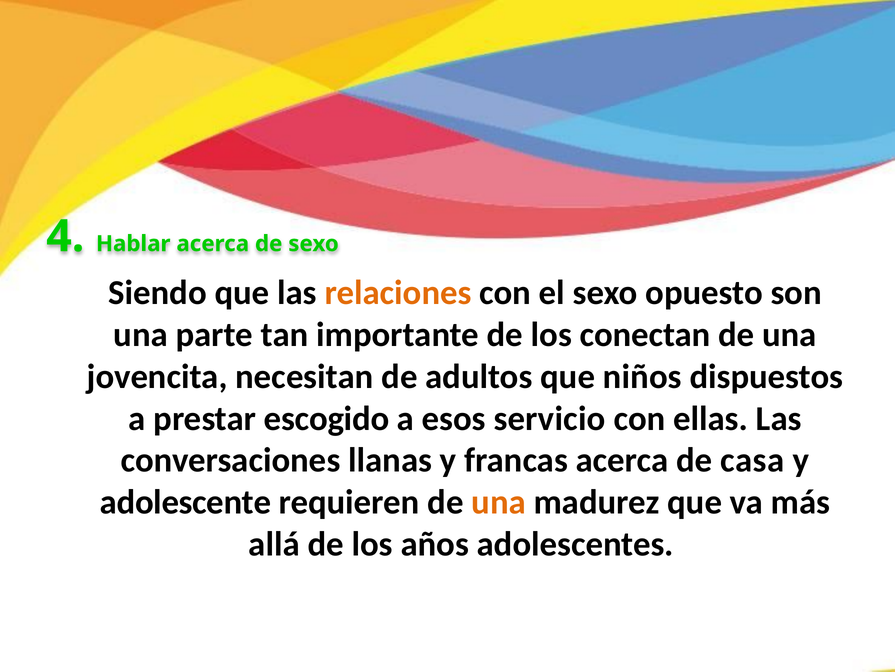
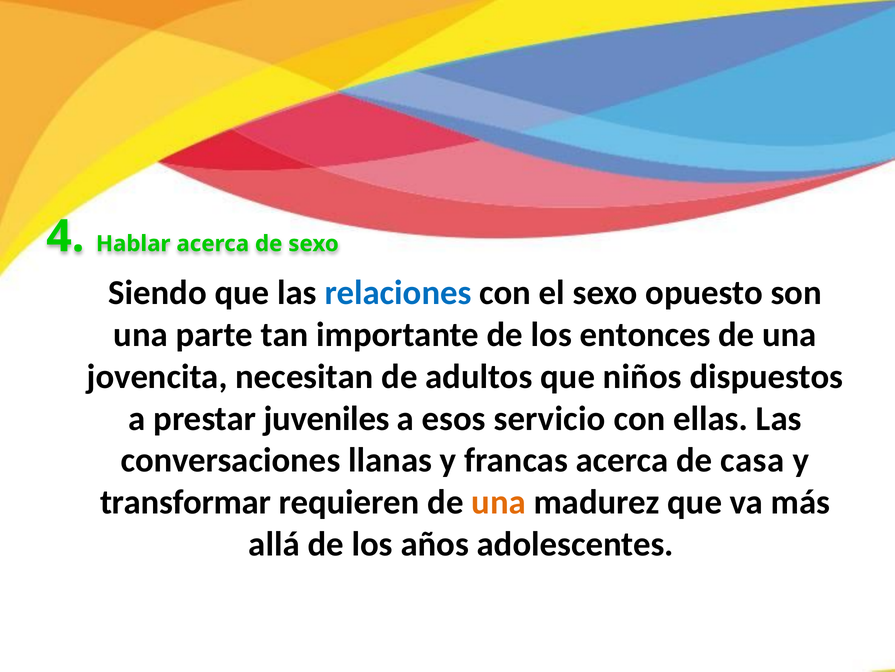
relaciones colour: orange -> blue
conectan: conectan -> entonces
escogido: escogido -> juveniles
adolescente: adolescente -> transformar
